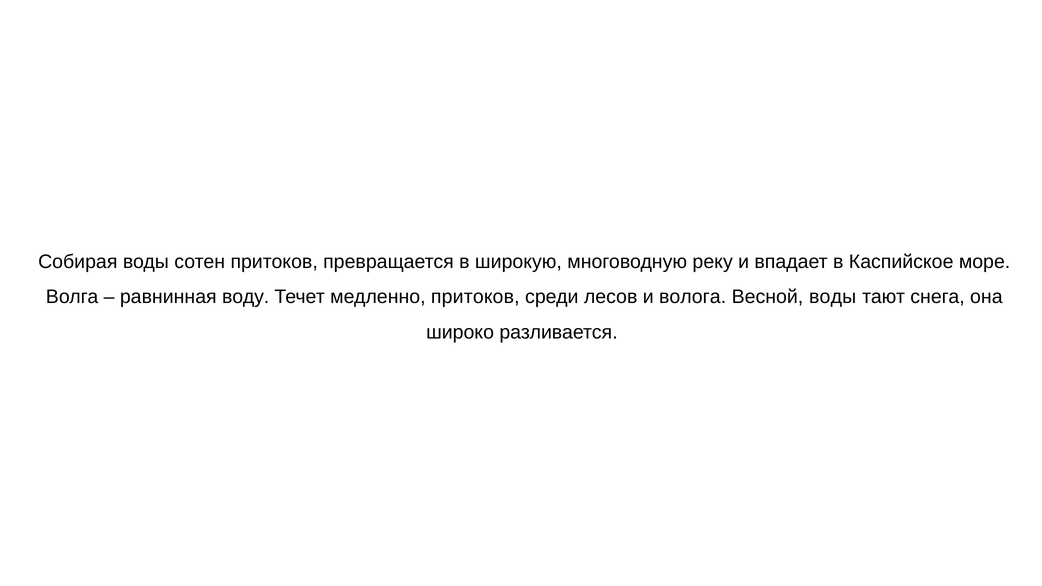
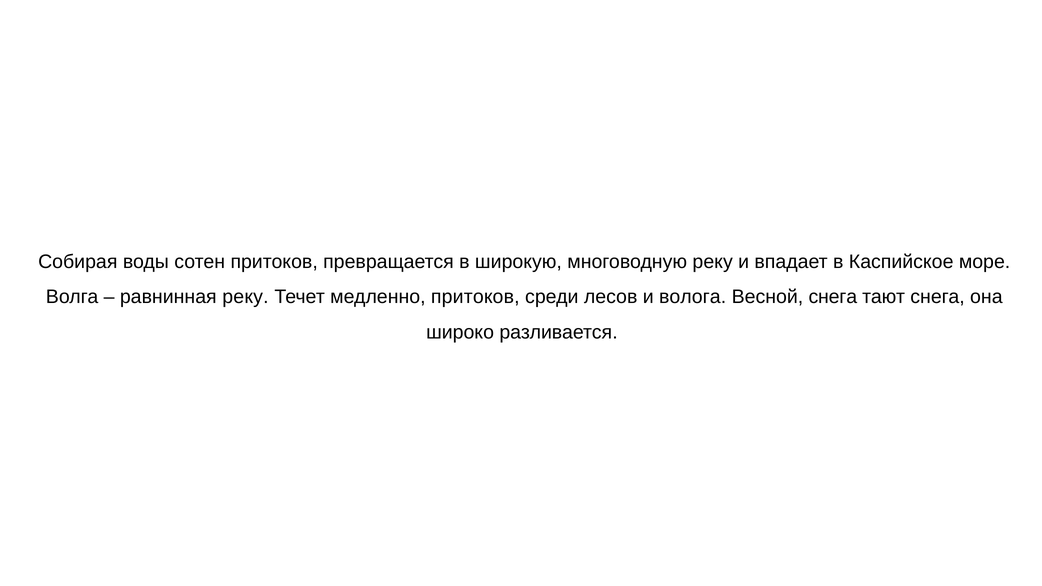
равнинная воду: воду -> реку
Весной воды: воды -> снега
